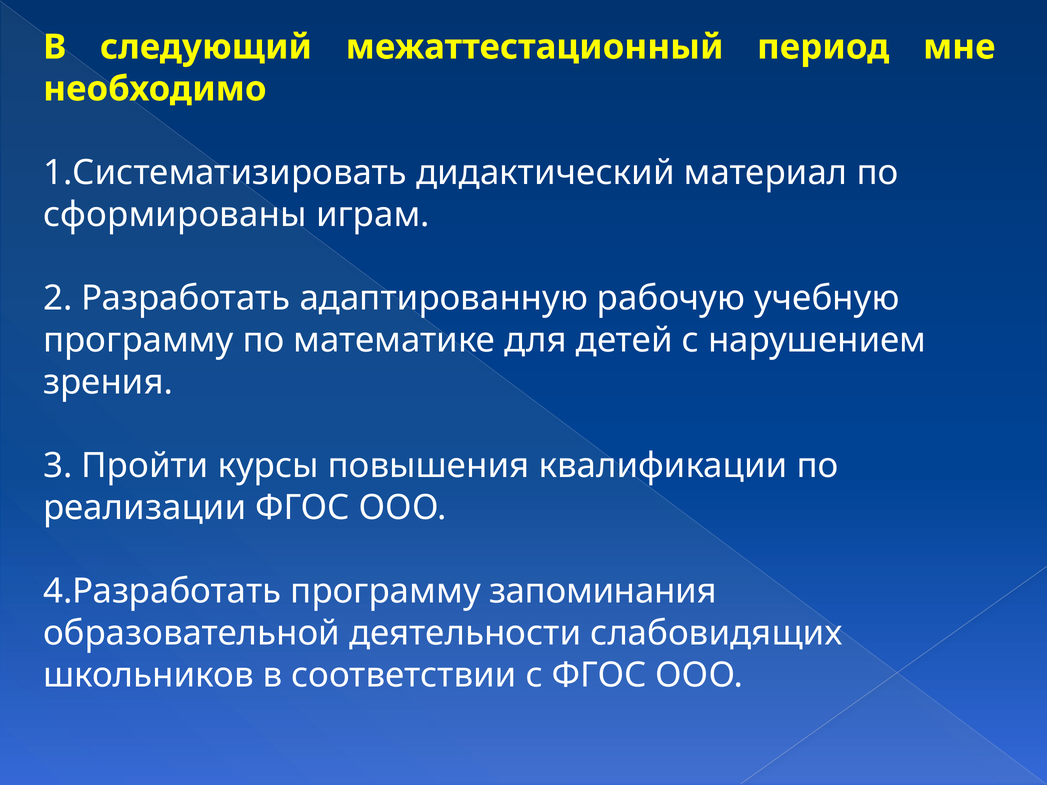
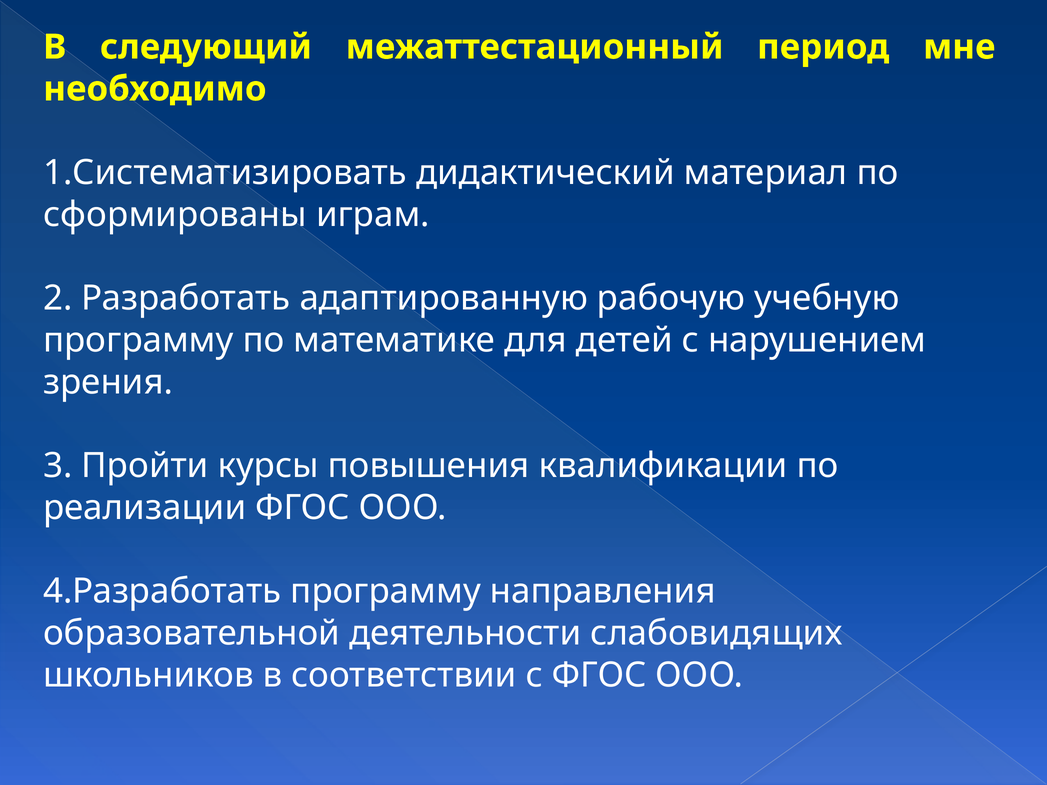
запоминания: запоминания -> направления
